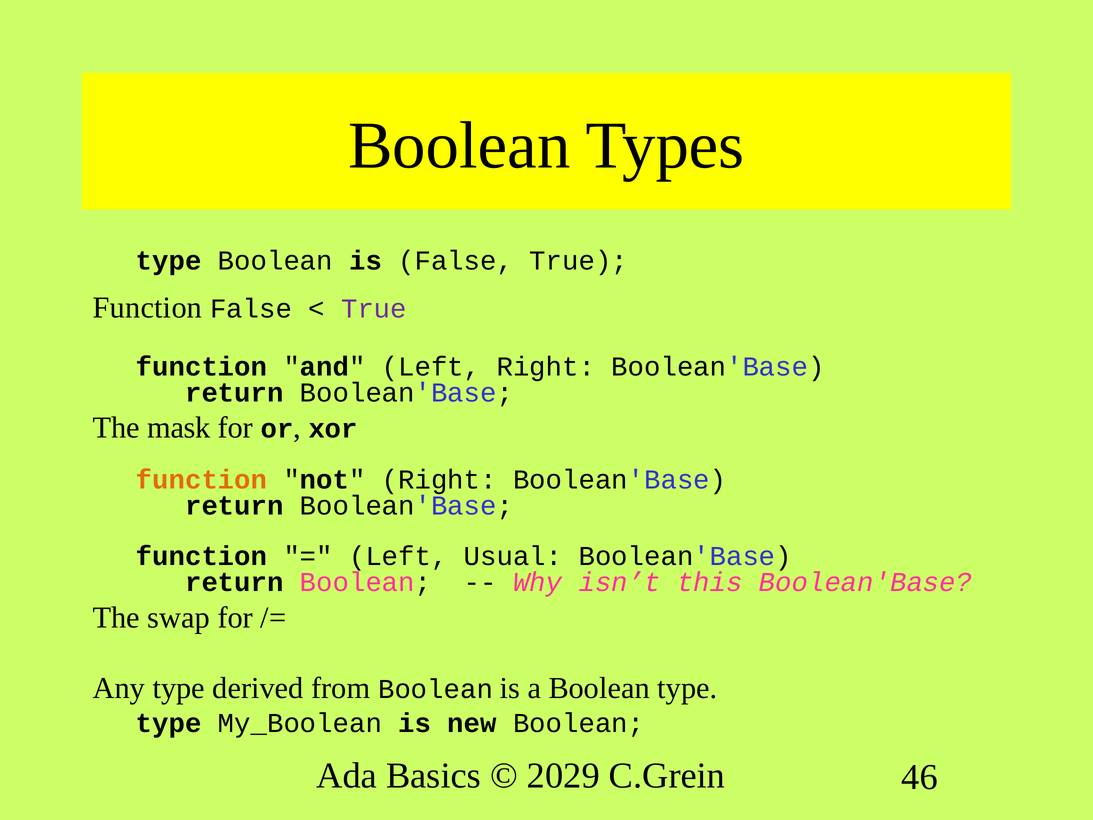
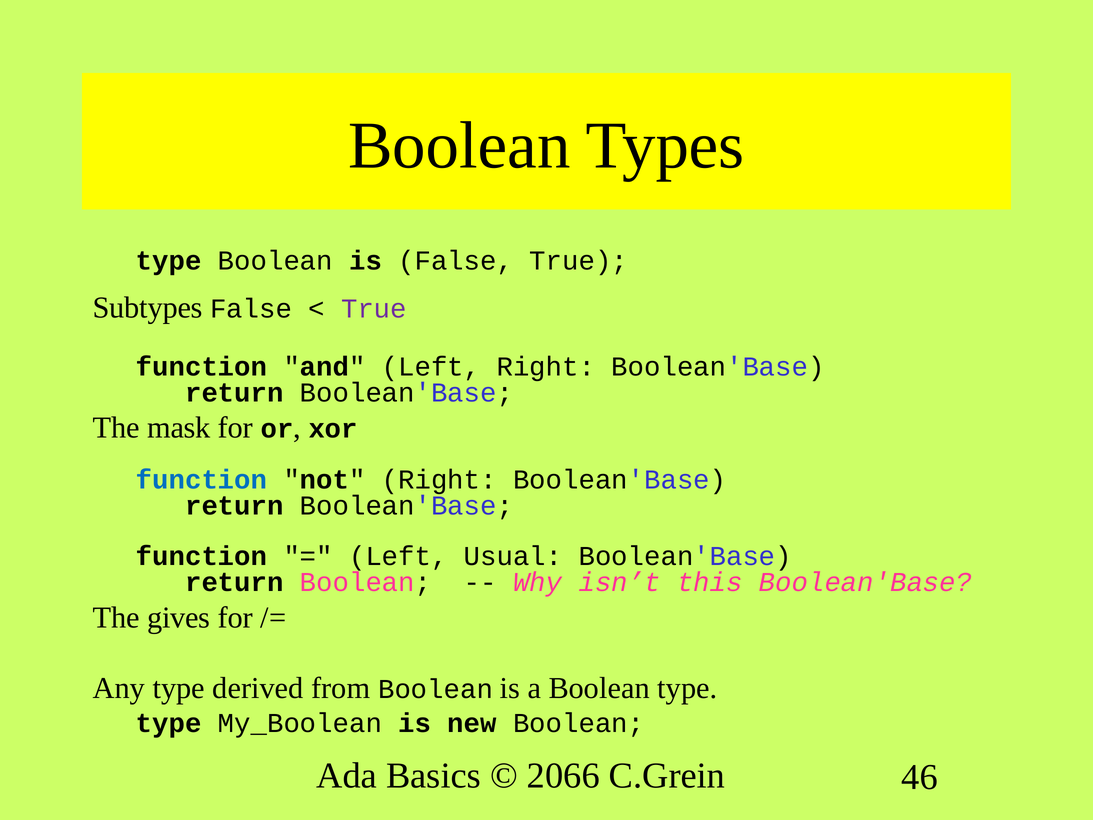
Function at (147, 308): Function -> Subtypes
function at (202, 480) colour: orange -> blue
swap: swap -> gives
2029: 2029 -> 2066
